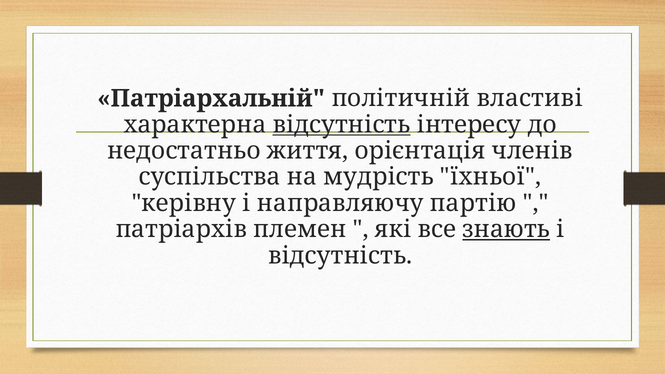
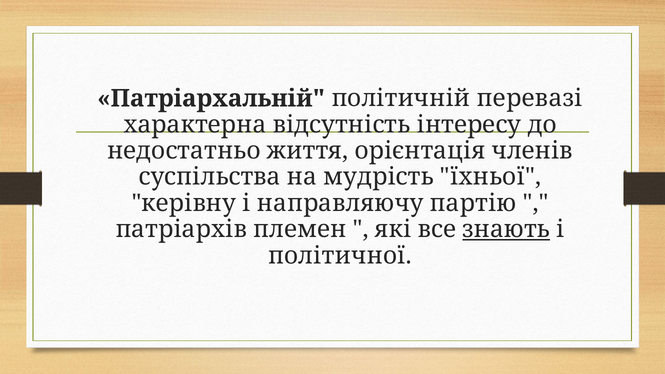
властиві: властиві -> перевазі
відсутність at (342, 125) underline: present -> none
відсутність at (340, 256): відсутність -> політичної
